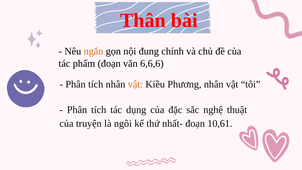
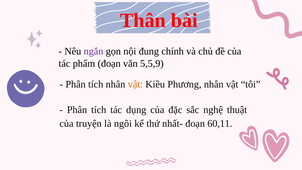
ngắn colour: orange -> purple
6,6,6: 6,6,6 -> 5,5,9
10,61: 10,61 -> 60,11
